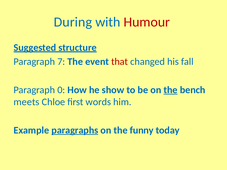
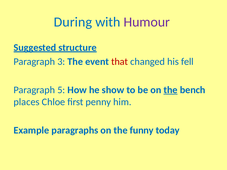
Humour colour: red -> purple
7: 7 -> 3
fall: fall -> fell
0: 0 -> 5
meets: meets -> places
words: words -> penny
paragraphs underline: present -> none
